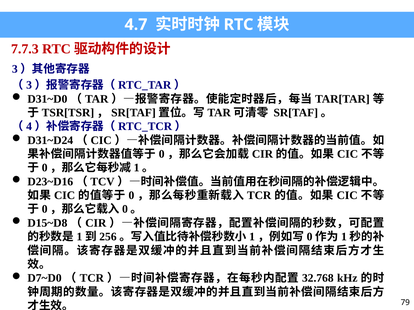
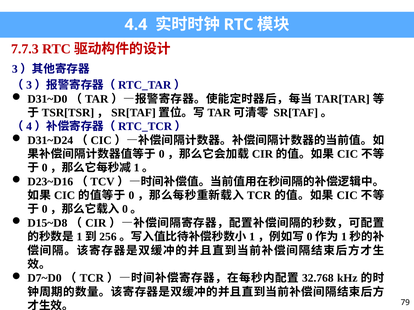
4.7: 4.7 -> 4.4
